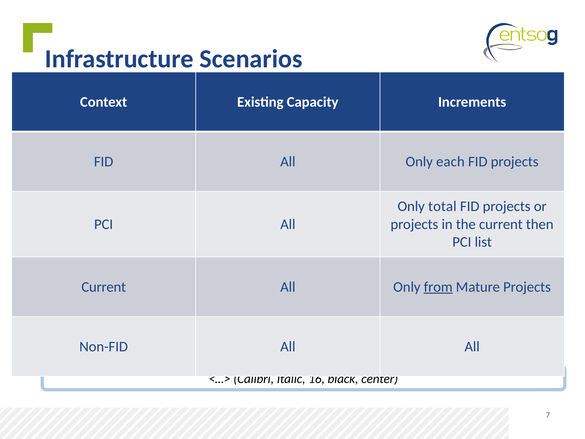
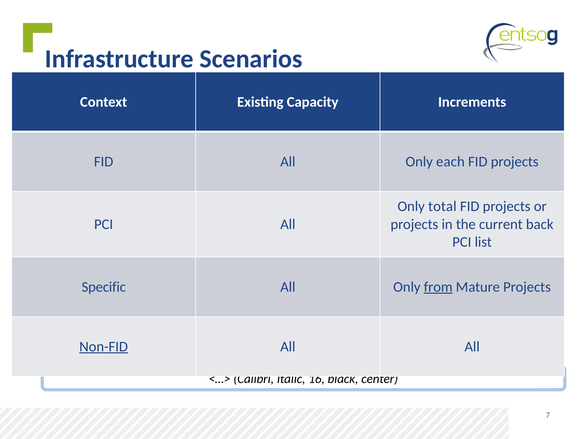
then: then -> back
Current at (104, 287): Current -> Specific
Non-FID underline: none -> present
